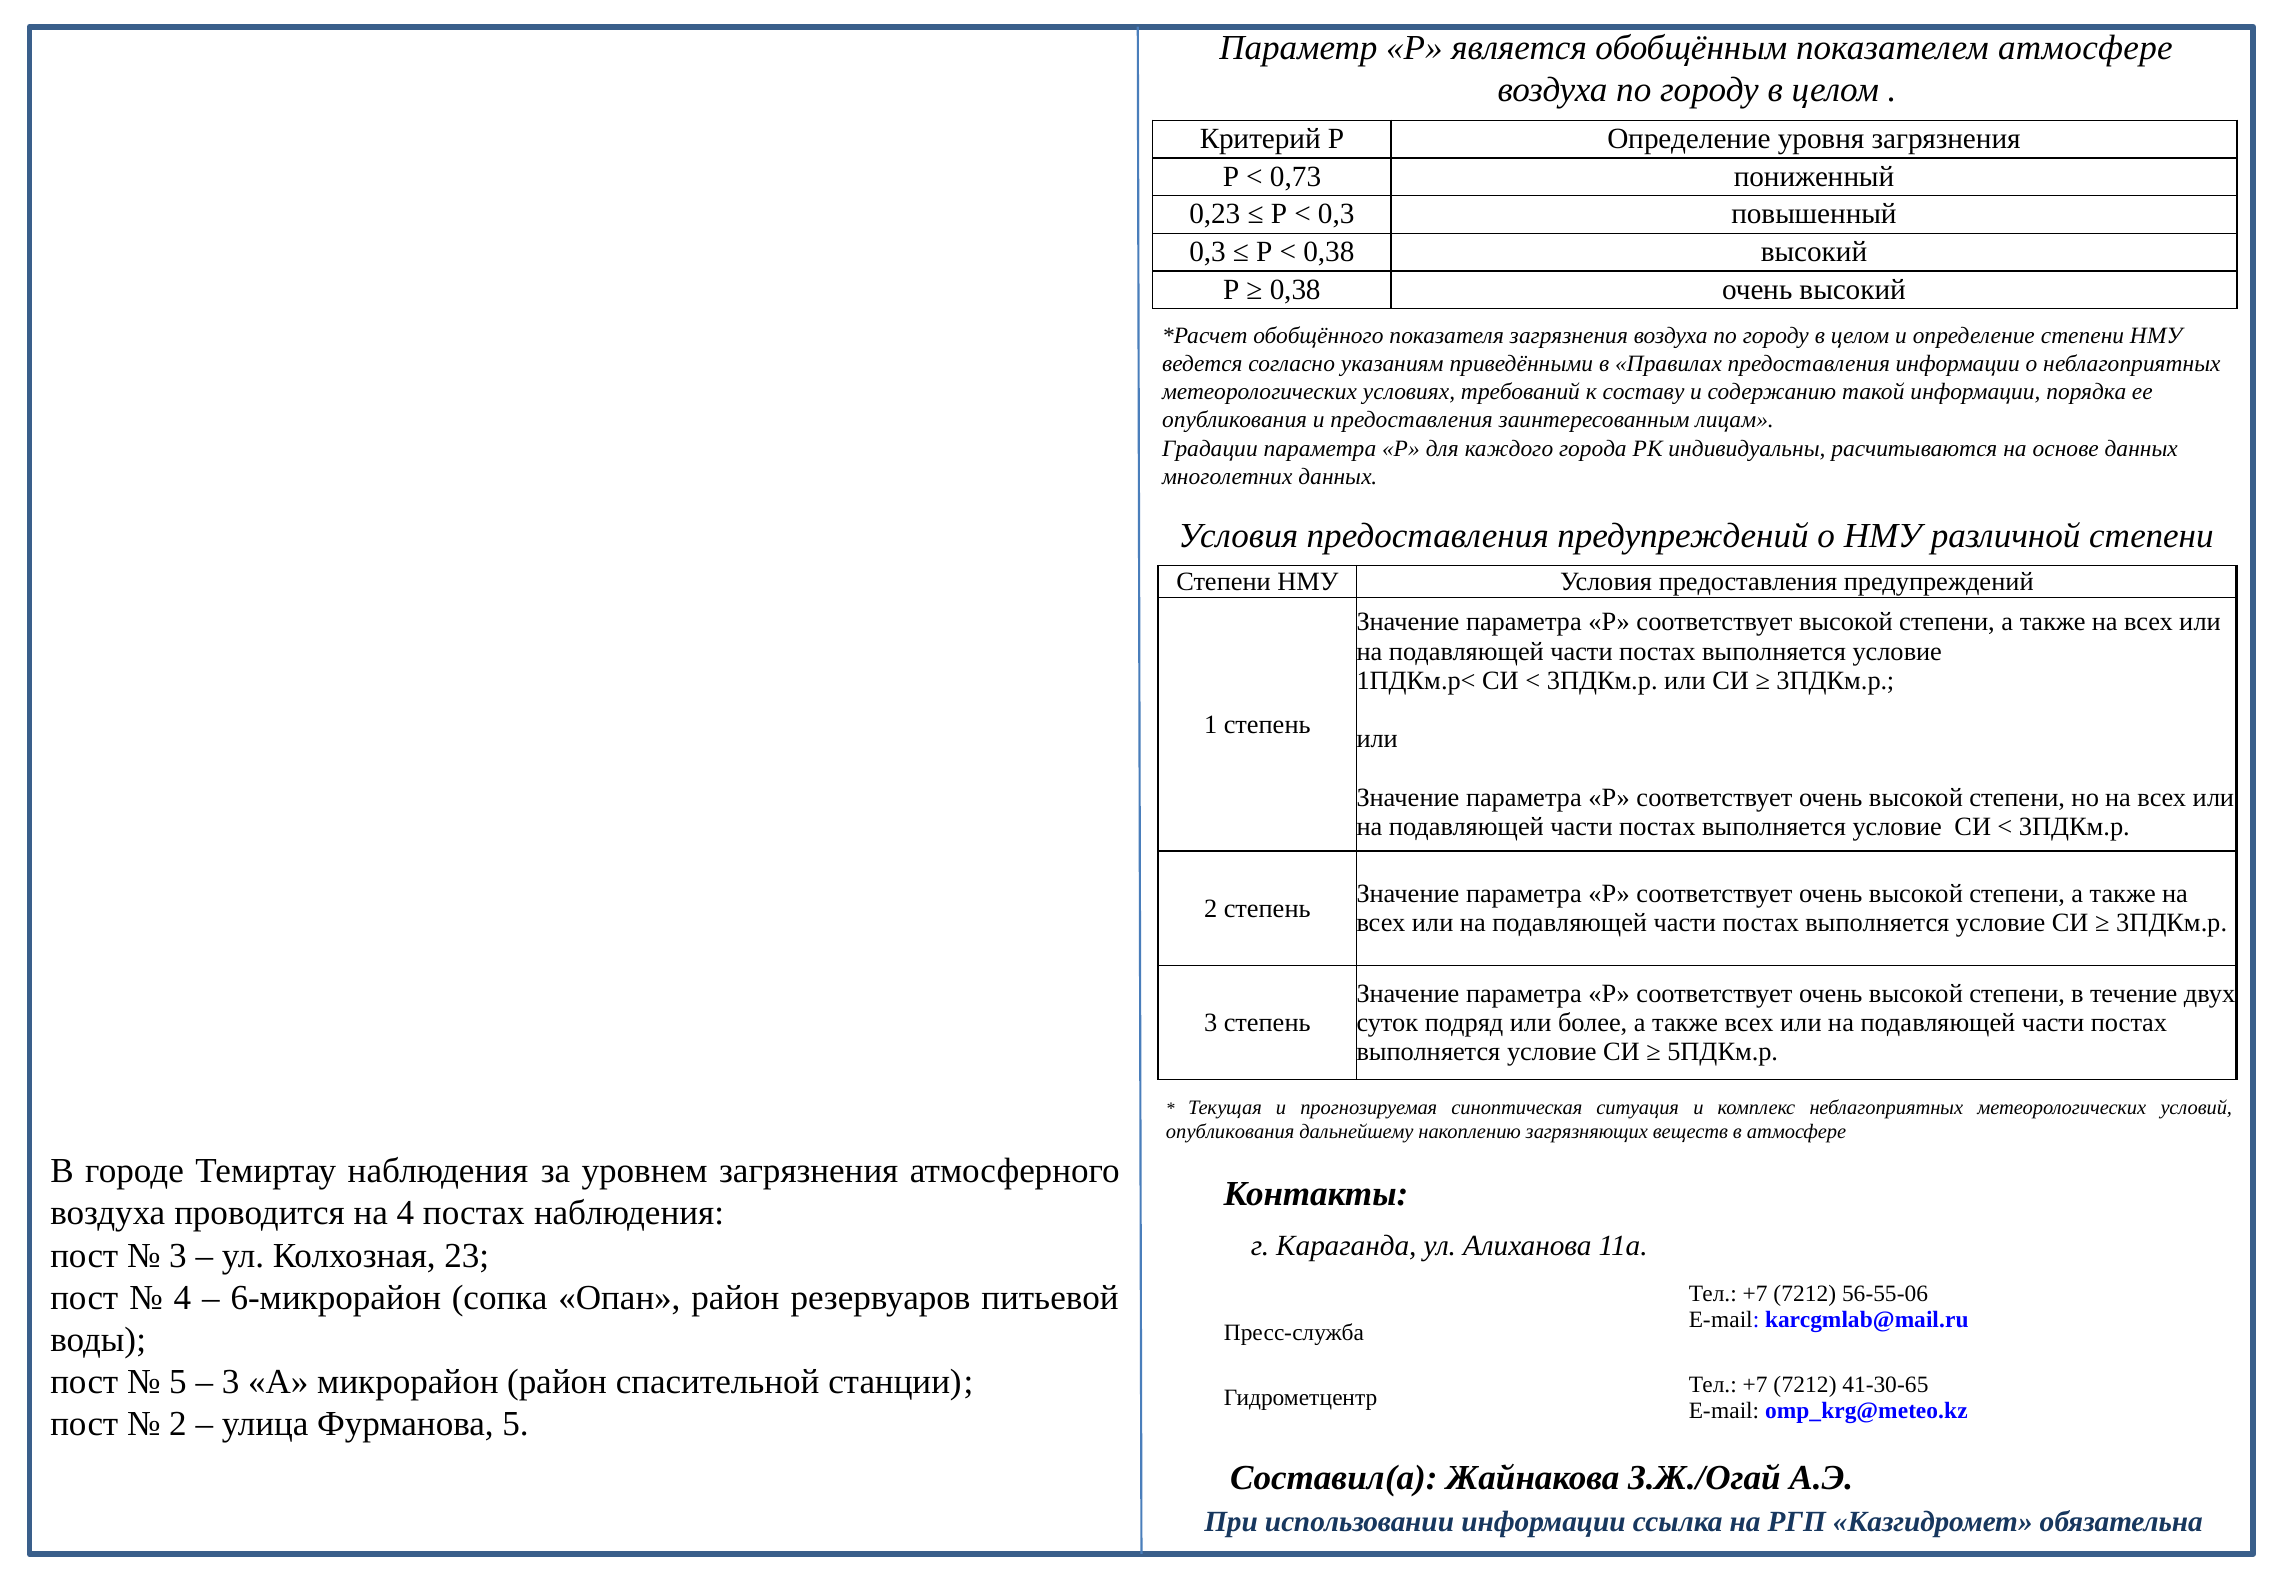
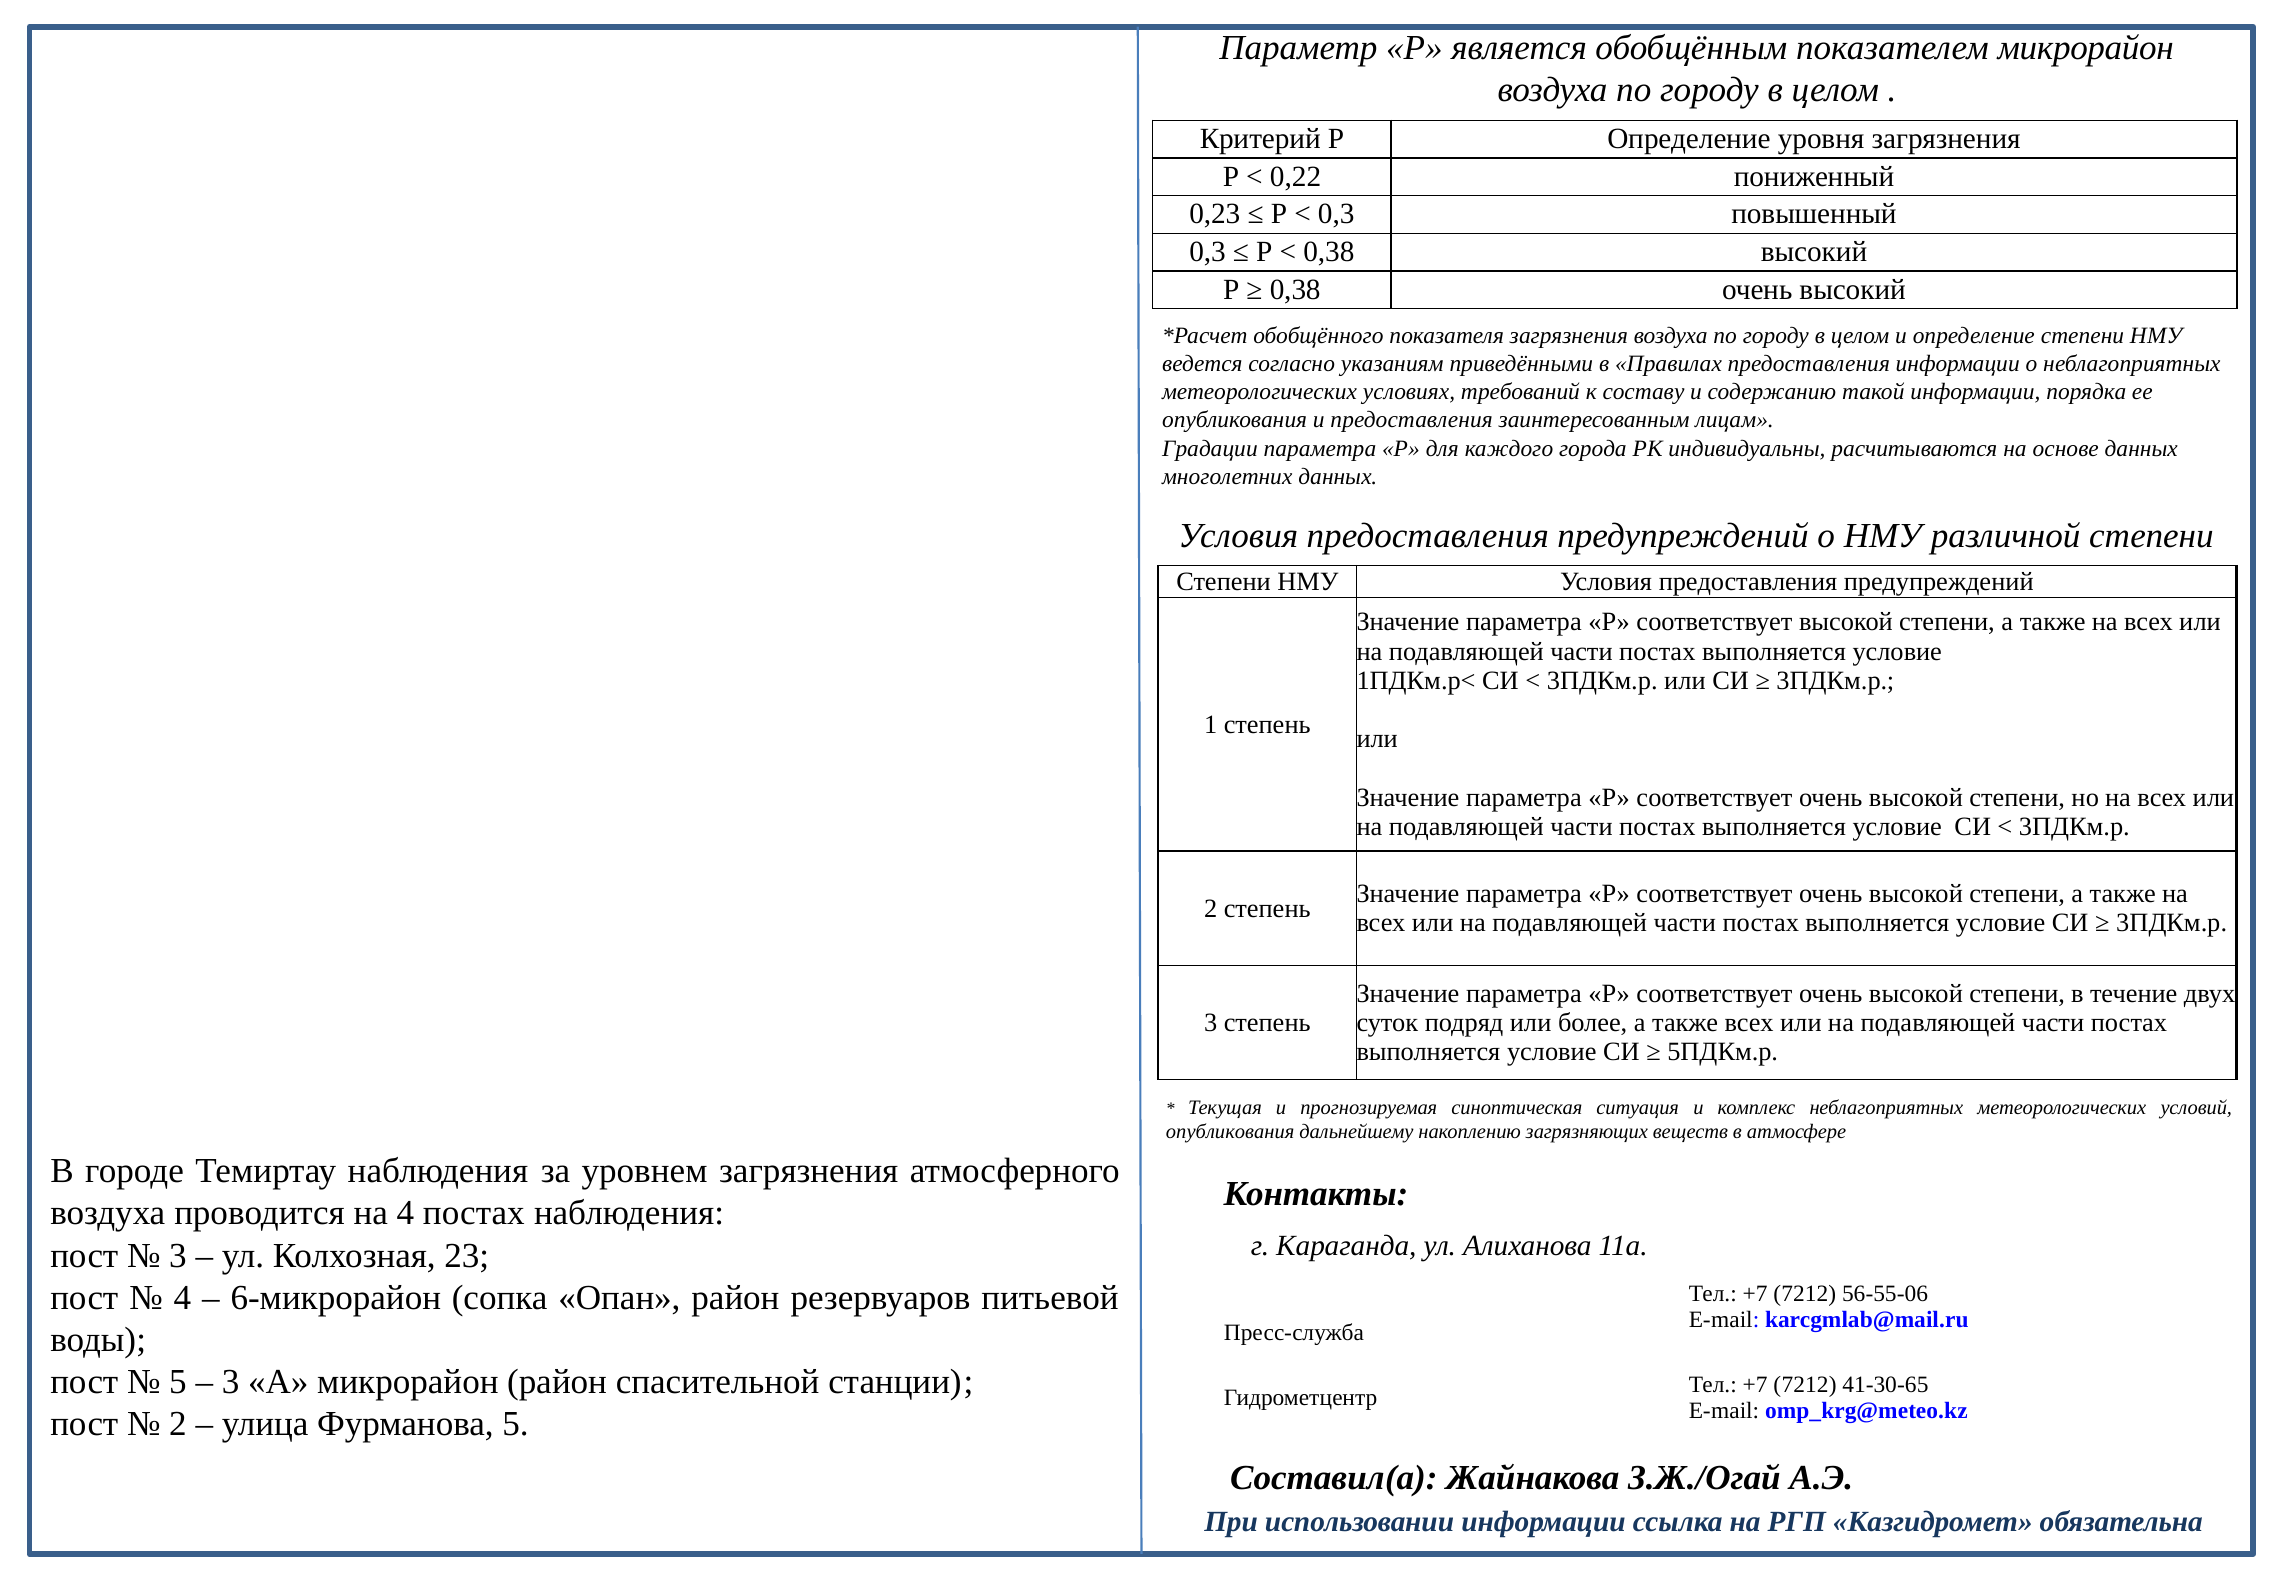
показателем атмосфере: атмосфере -> микрорайон
0,73: 0,73 -> 0,22
